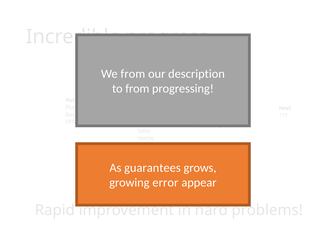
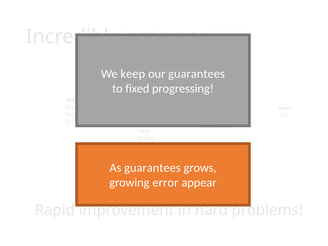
We from: from -> keep
our description: description -> guarantees
to from: from -> fixed
